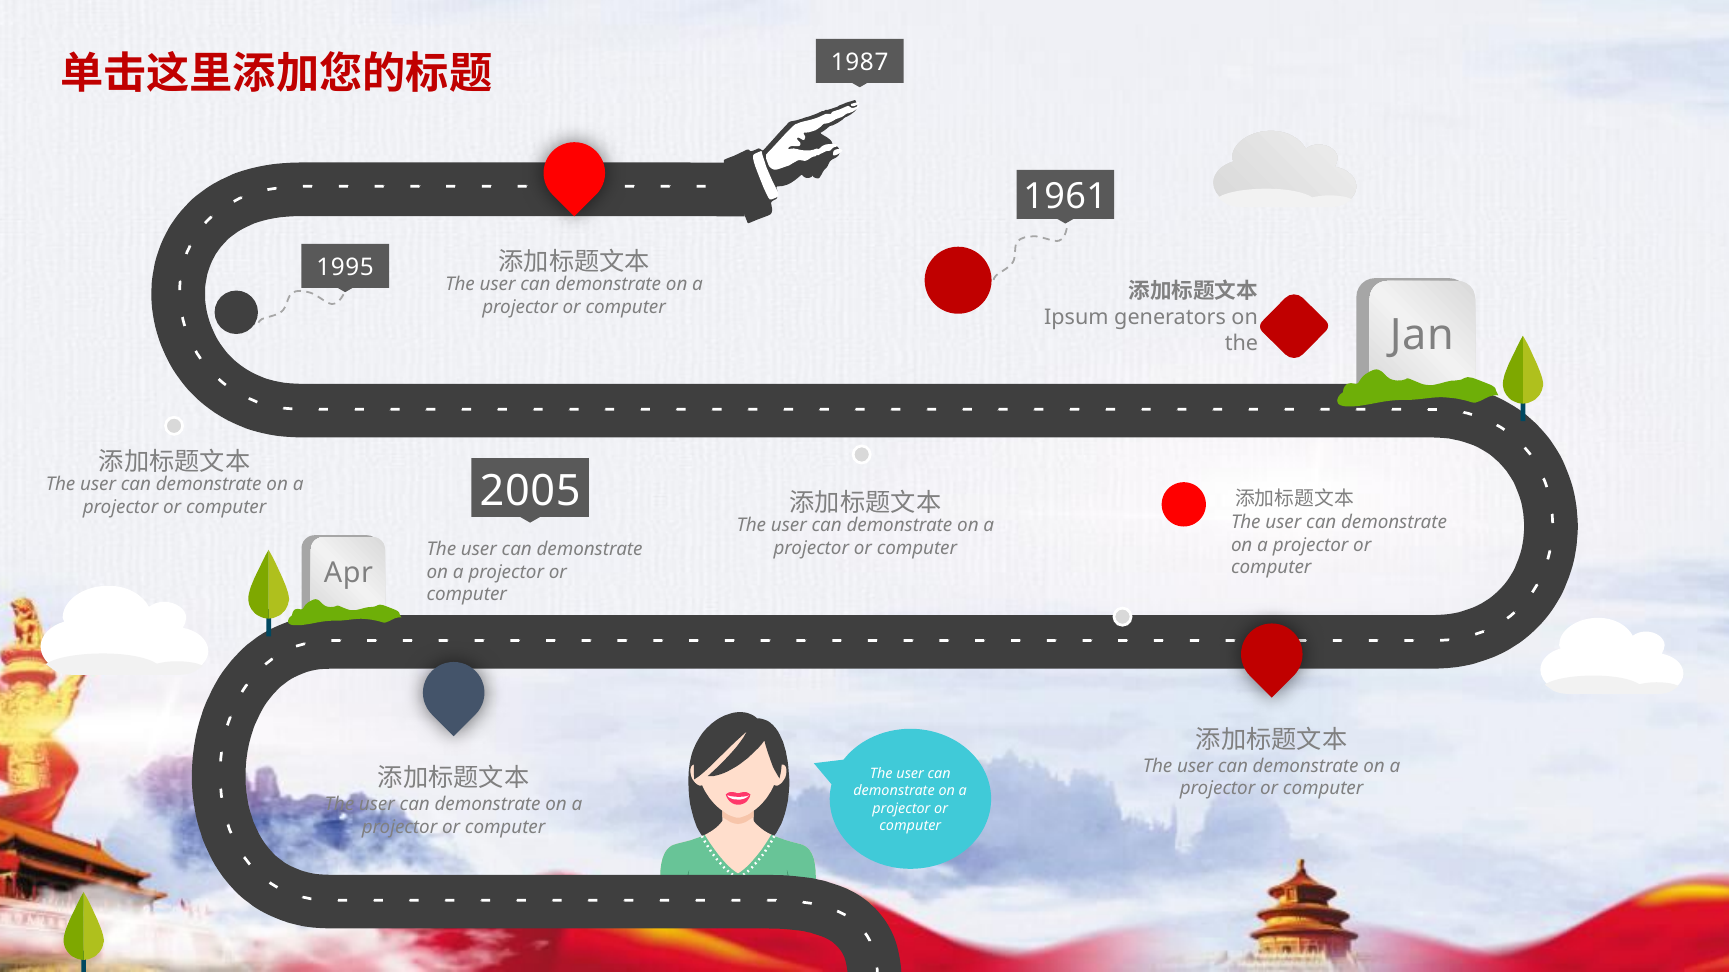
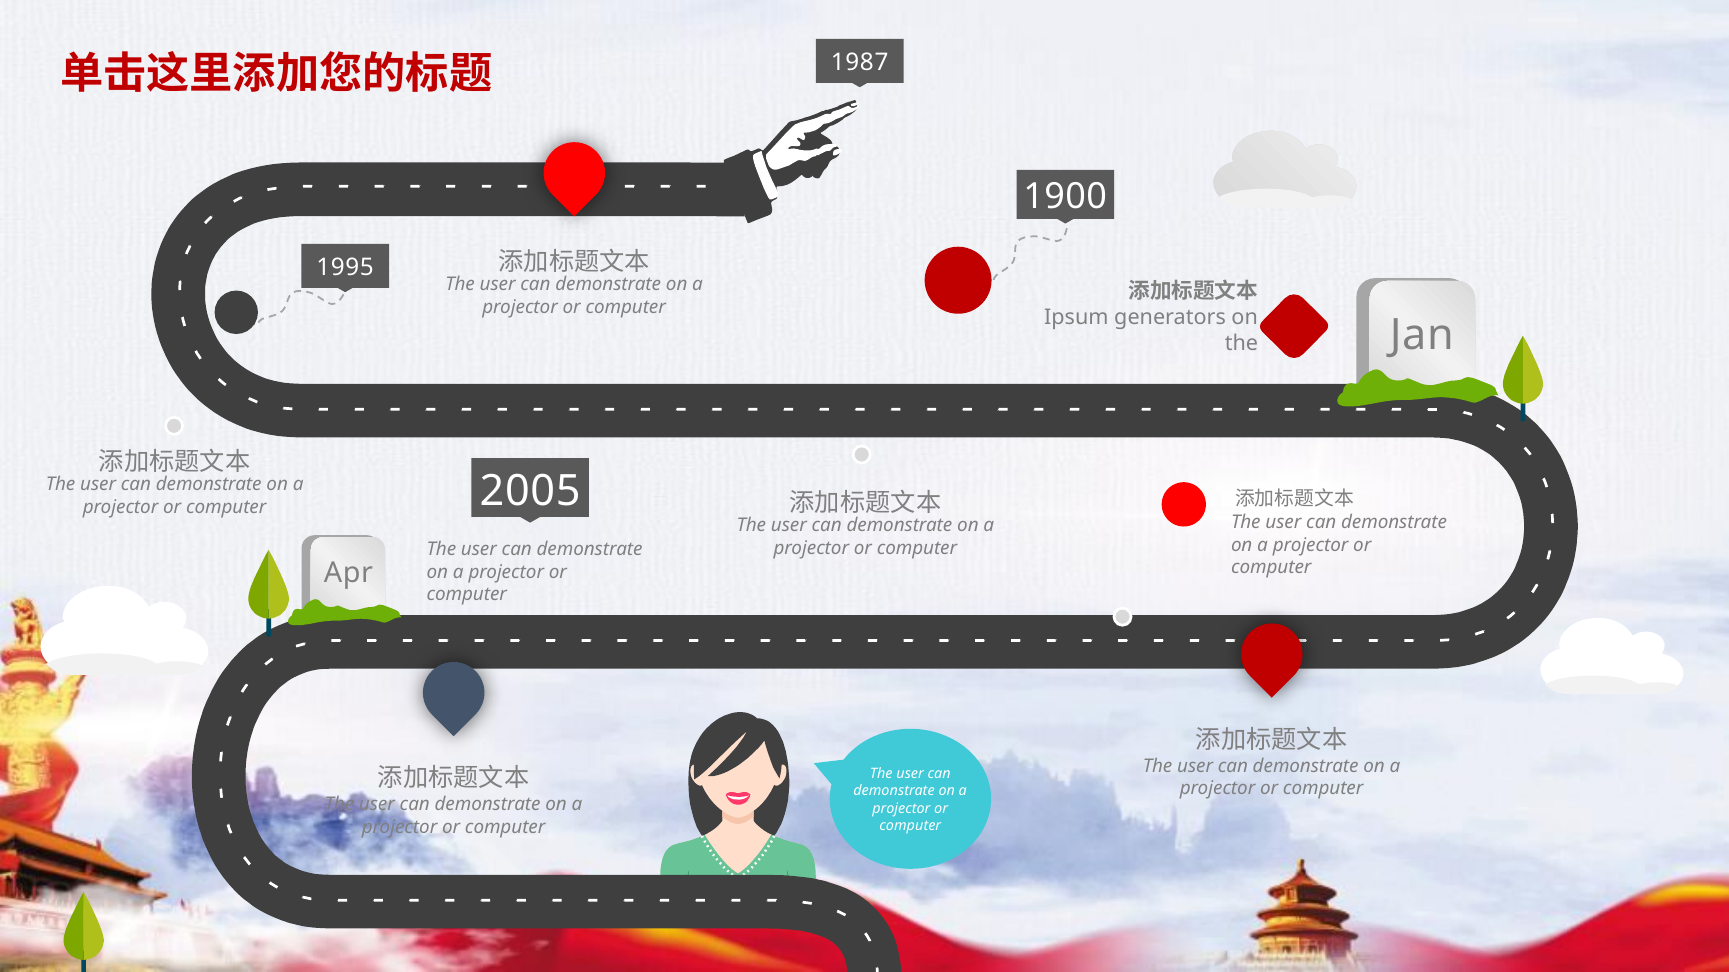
1961: 1961 -> 1900
